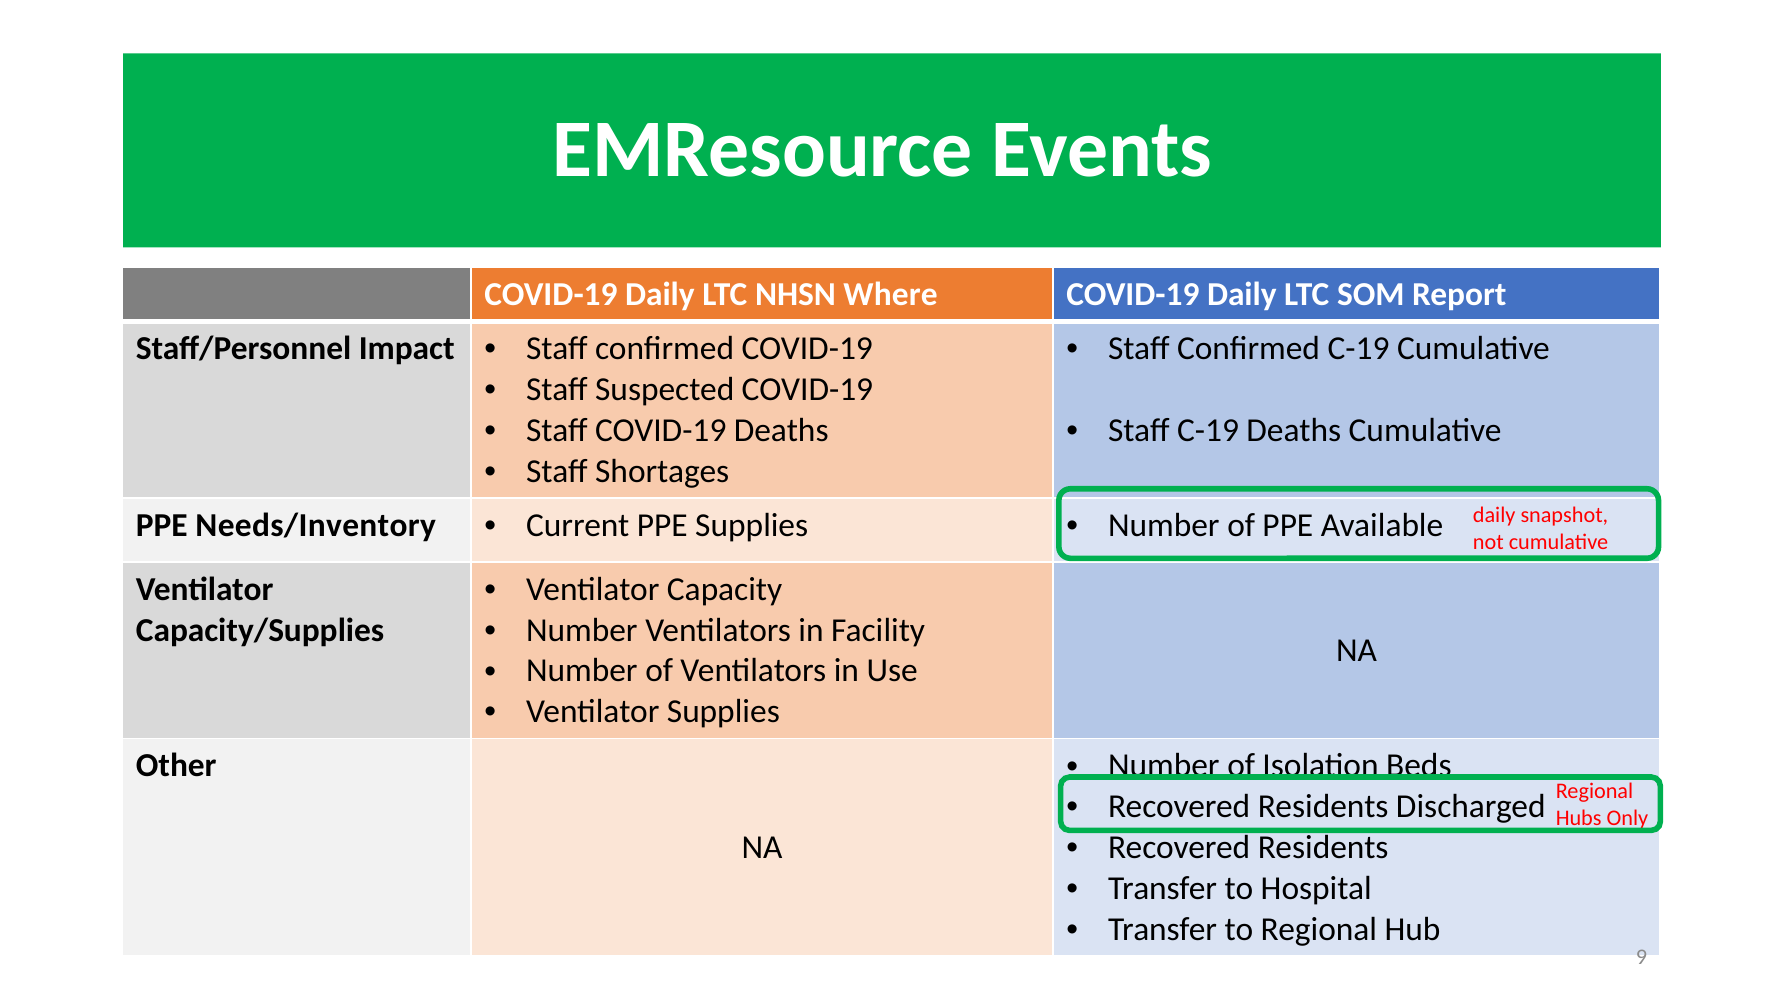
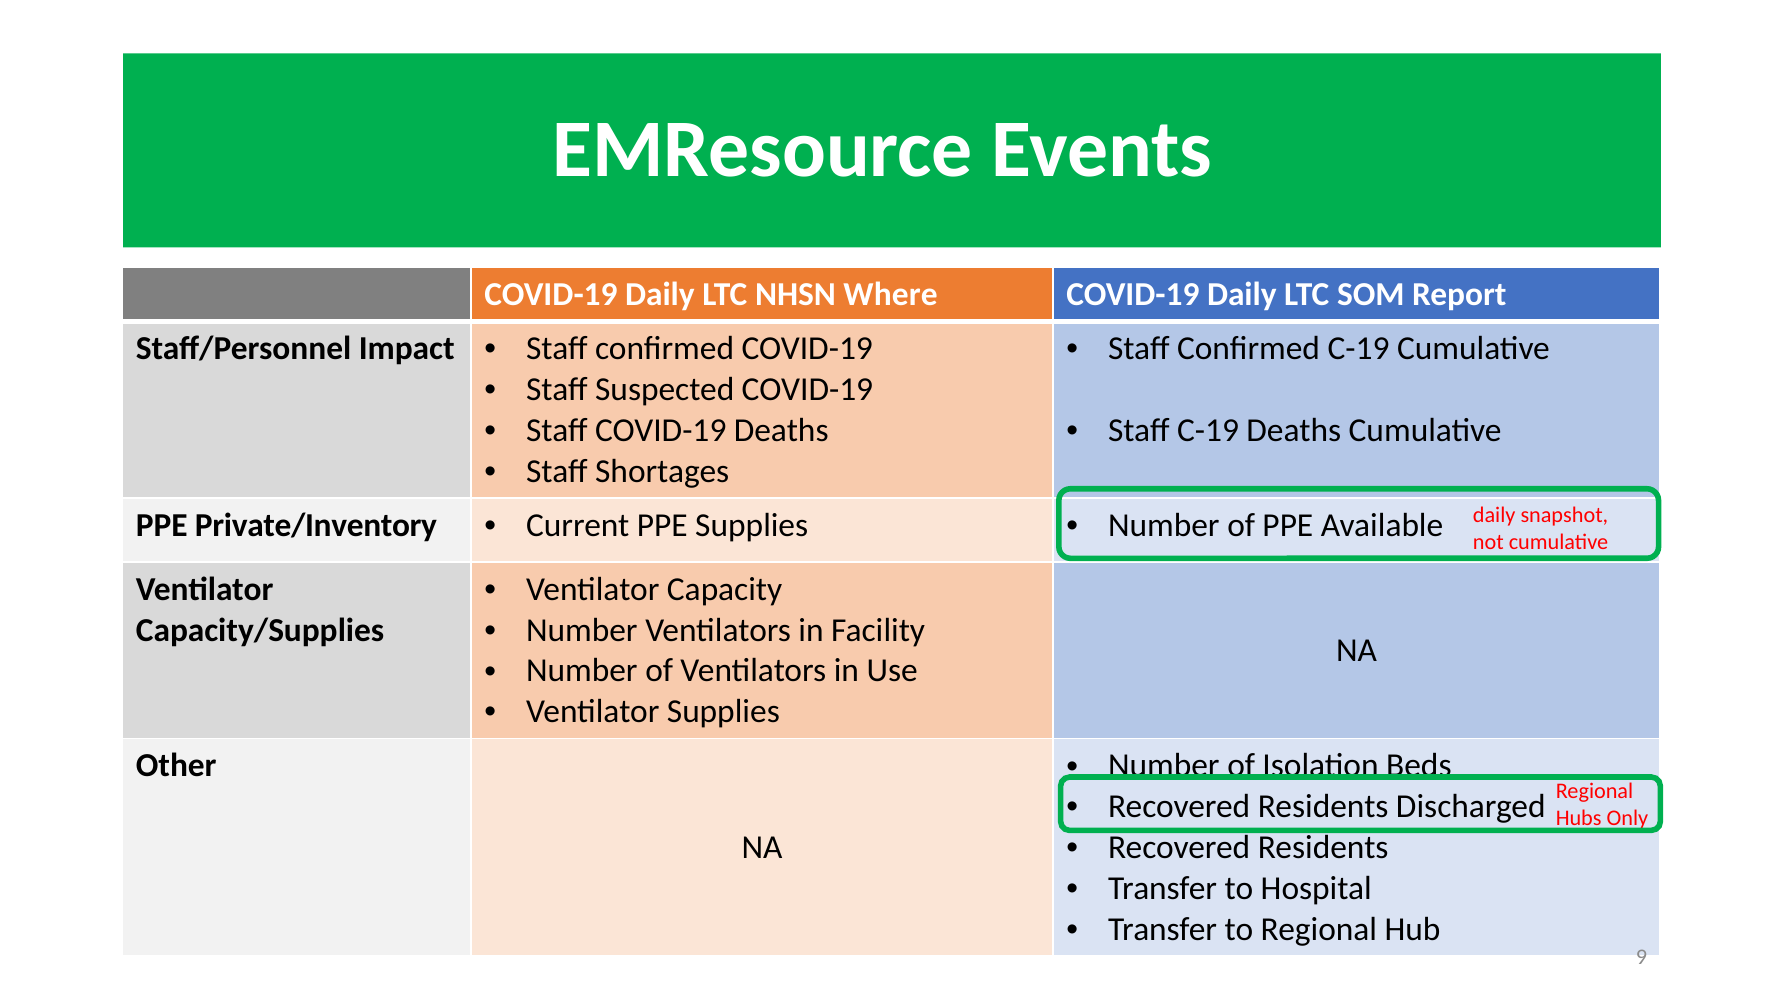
Needs/Inventory: Needs/Inventory -> Private/Inventory
